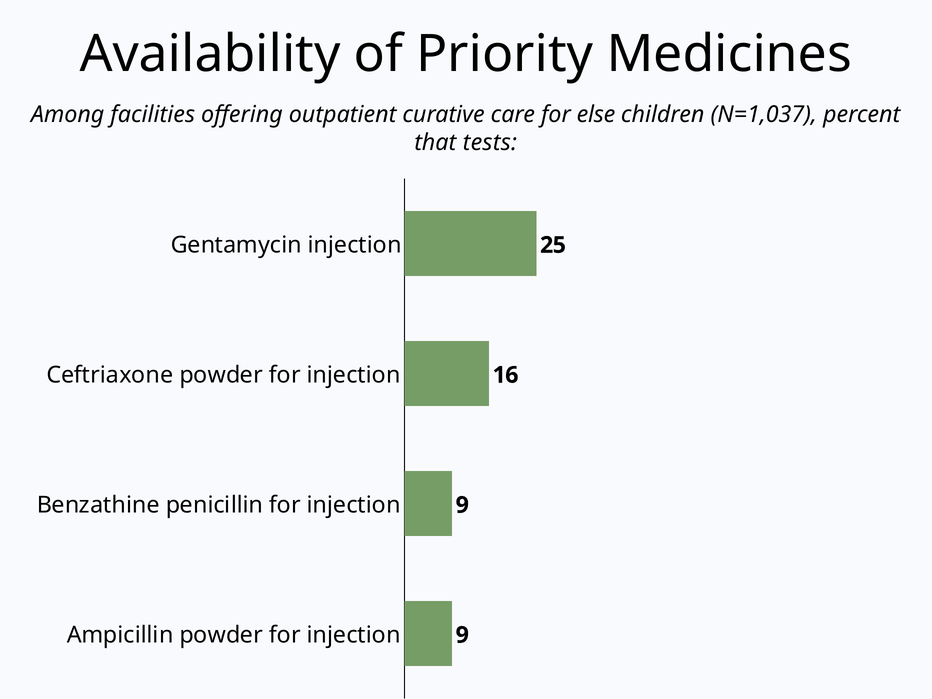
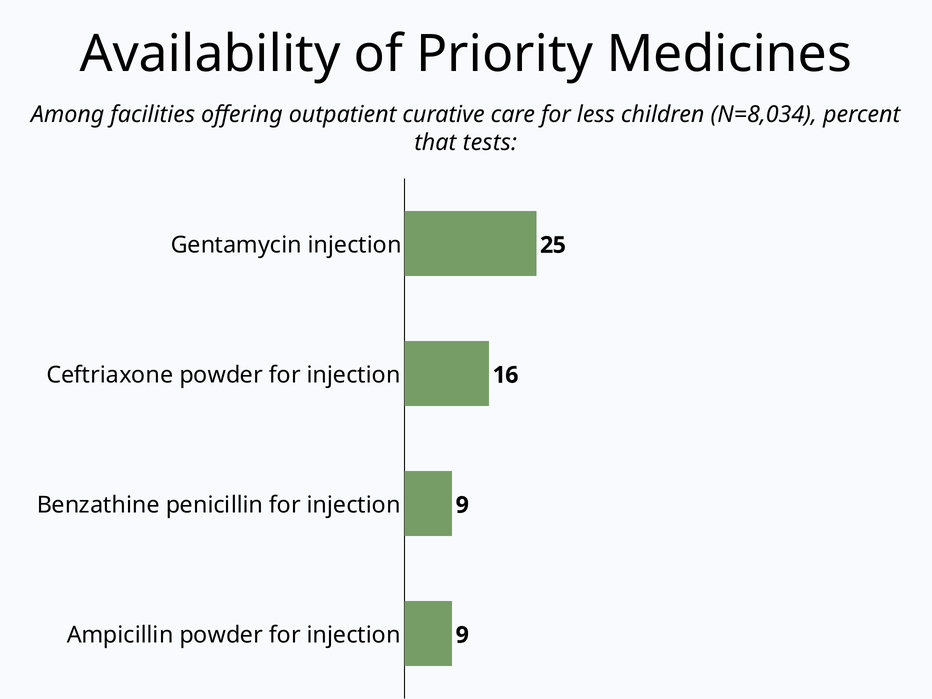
else: else -> less
N=1,037: N=1,037 -> N=8,034
